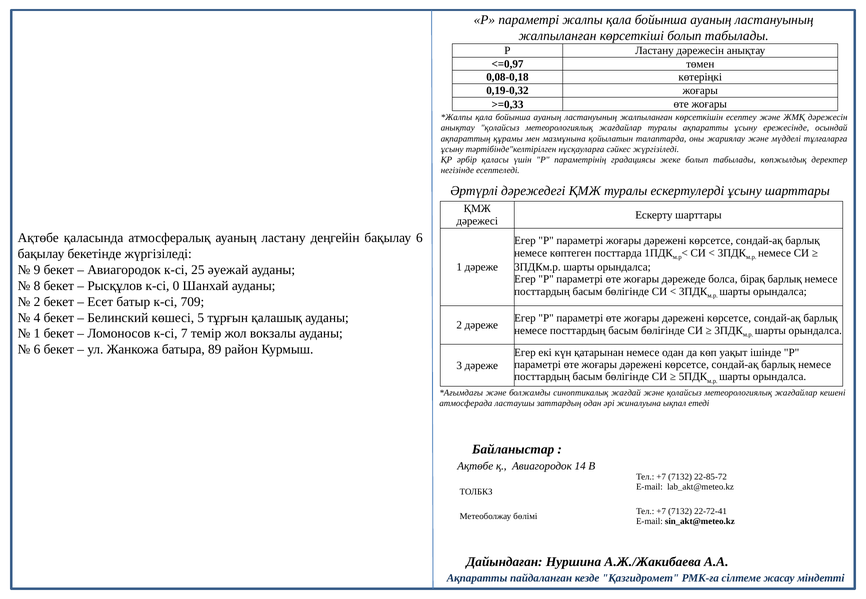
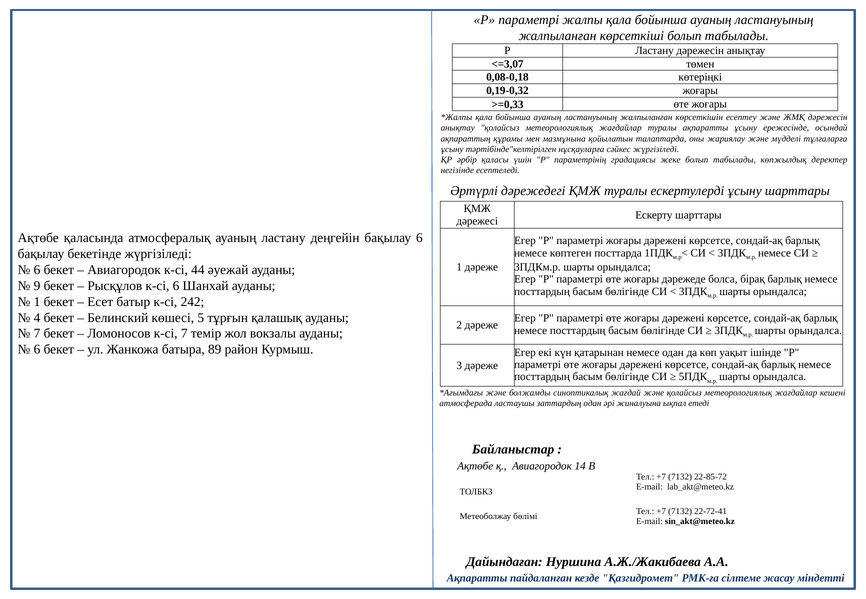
<=0,97: <=0,97 -> <=3,07
9 at (37, 270): 9 -> 6
25: 25 -> 44
8: 8 -> 9
к-сі 0: 0 -> 6
2 at (37, 302): 2 -> 1
709: 709 -> 242
1 at (37, 334): 1 -> 7
